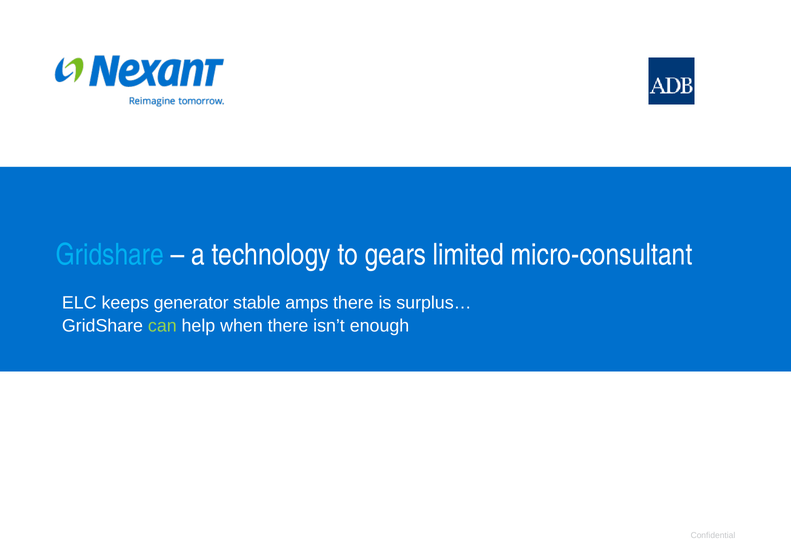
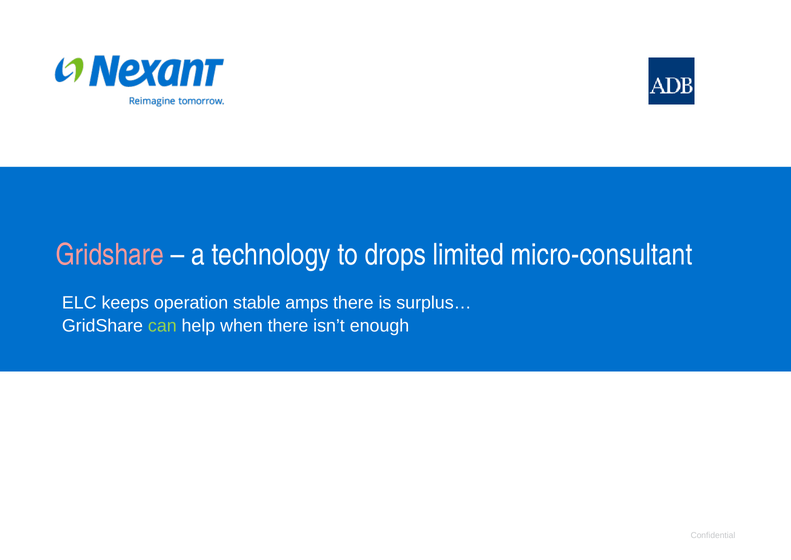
Gridshare at (110, 255) colour: light blue -> pink
gears: gears -> drops
generator: generator -> operation
